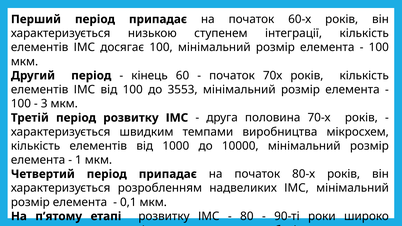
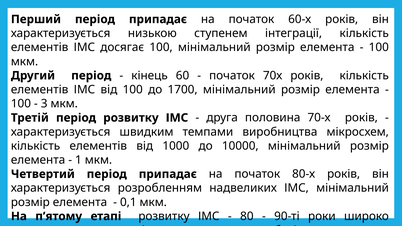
3553: 3553 -> 1700
